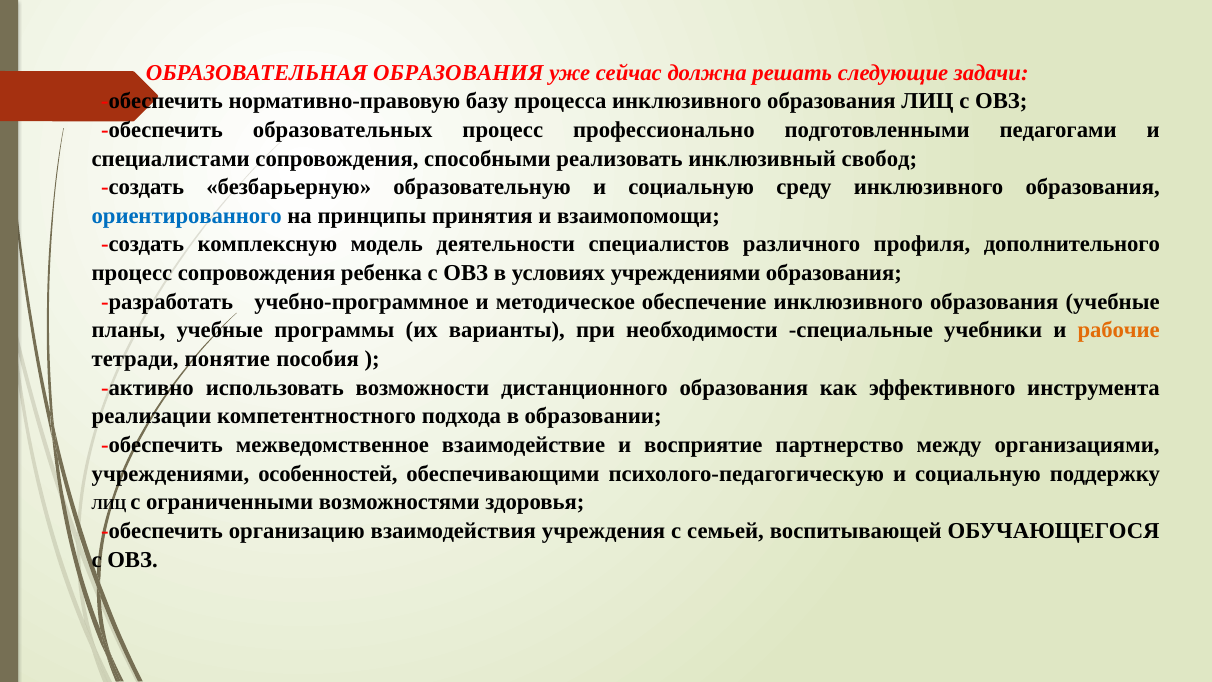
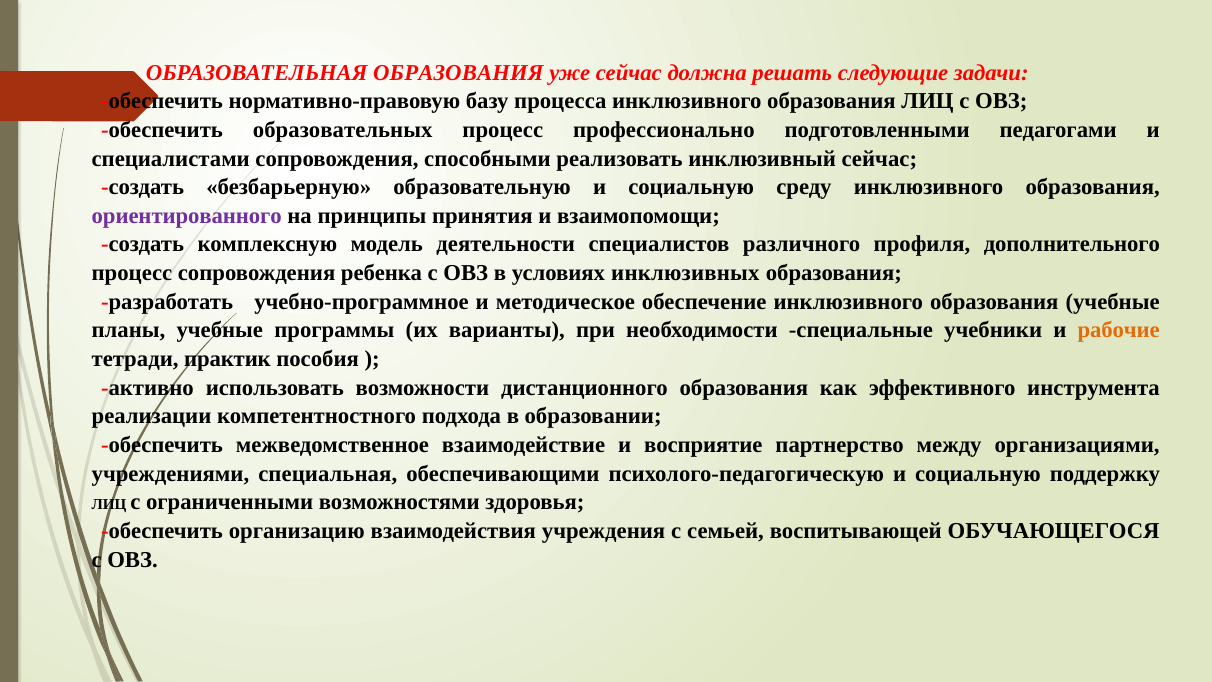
инклюзивный свобод: свобод -> сейчас
ориентированного colour: blue -> purple
условиях учреждениями: учреждениями -> инклюзивных
понятие: понятие -> практик
особенностей: особенностей -> специальная
